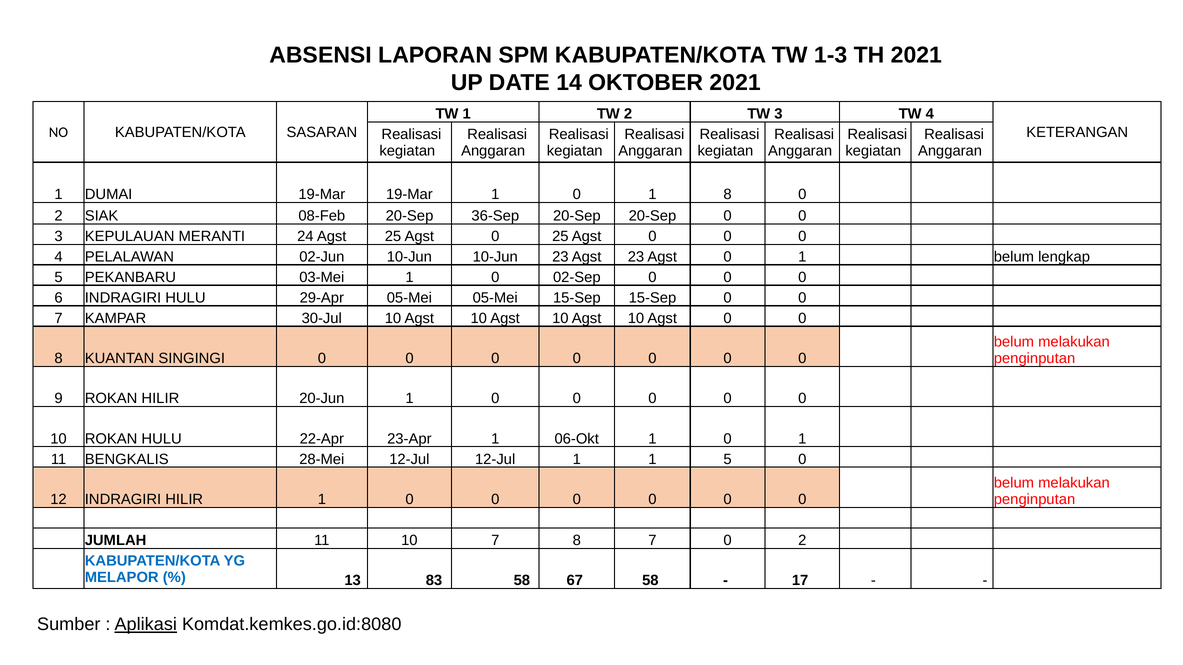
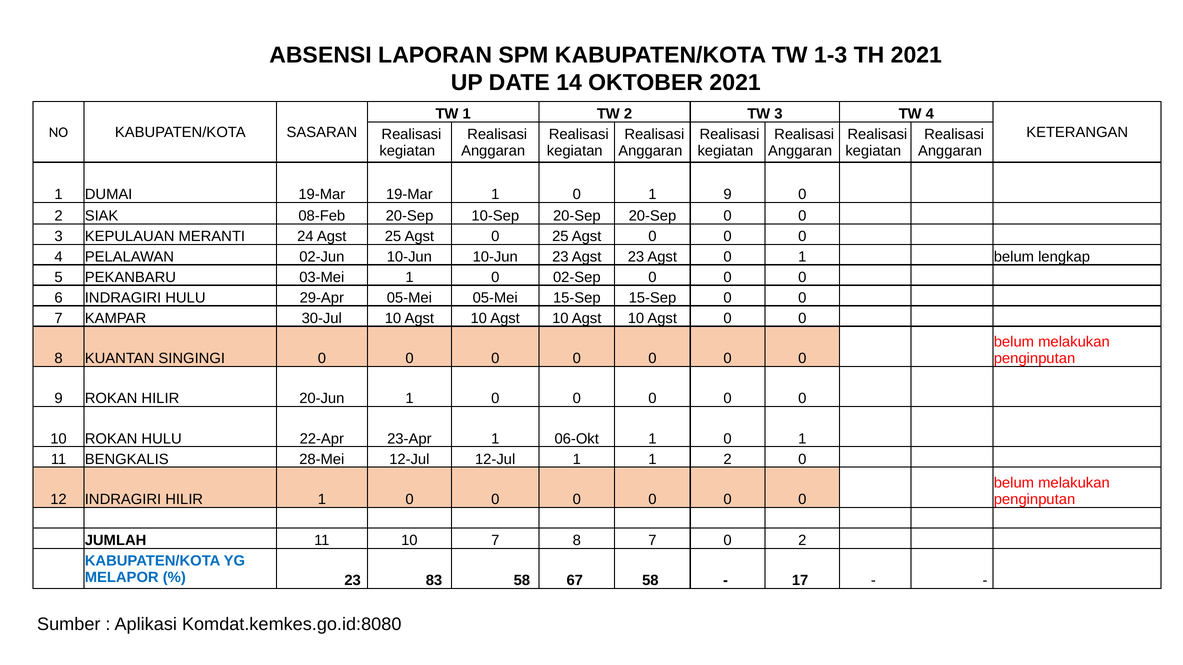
1 8: 8 -> 9
36-Sep: 36-Sep -> 10-Sep
1 5: 5 -> 2
13 at (353, 581): 13 -> 23
Aplikasi underline: present -> none
